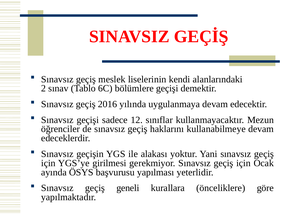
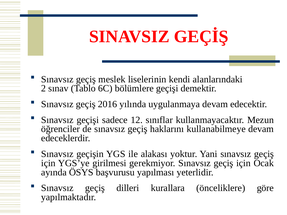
geneli: geneli -> dilleri
